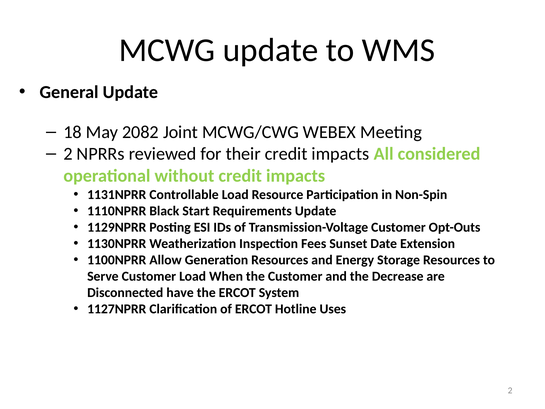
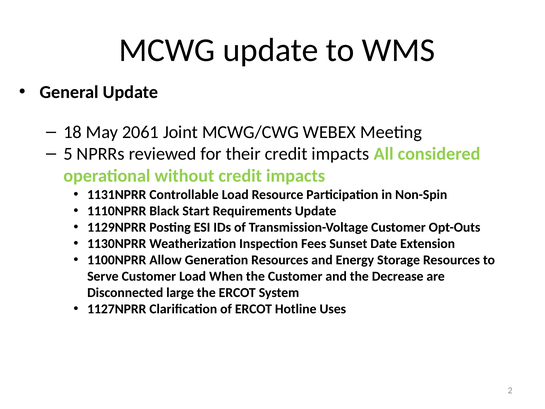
2082: 2082 -> 2061
2 at (68, 154): 2 -> 5
have: have -> large
